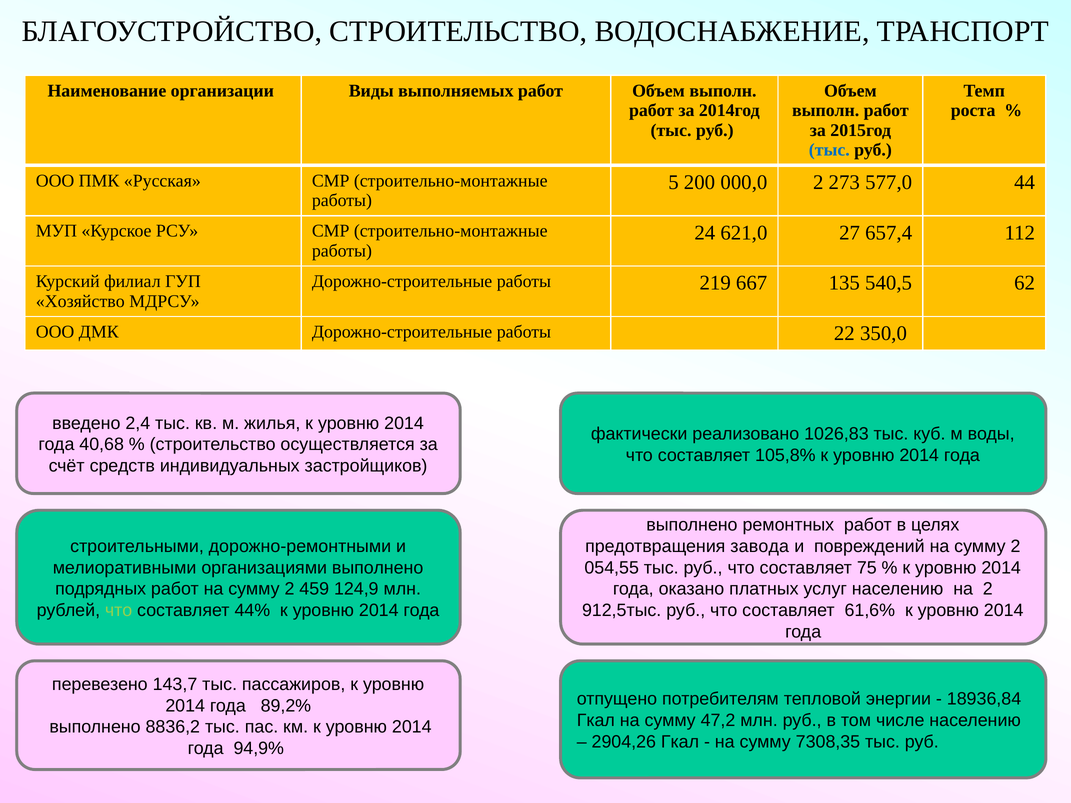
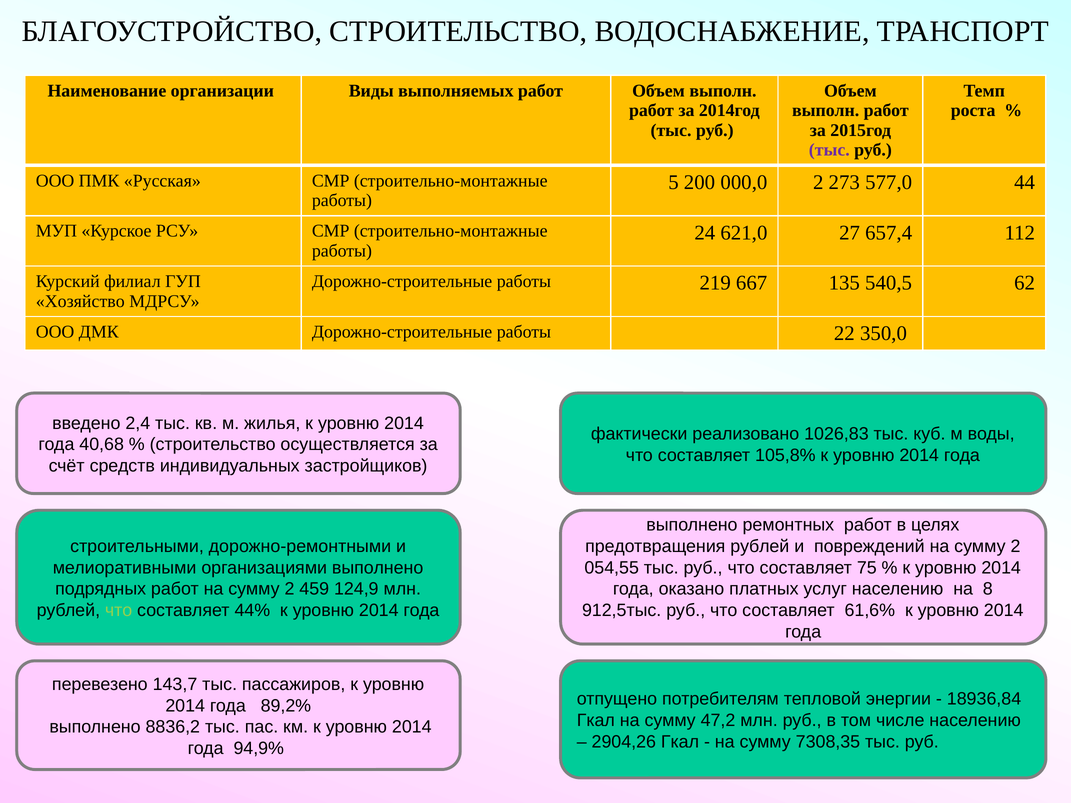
тыс at (829, 150) colour: blue -> purple
предотвращения завода: завода -> рублей
на 2: 2 -> 8
